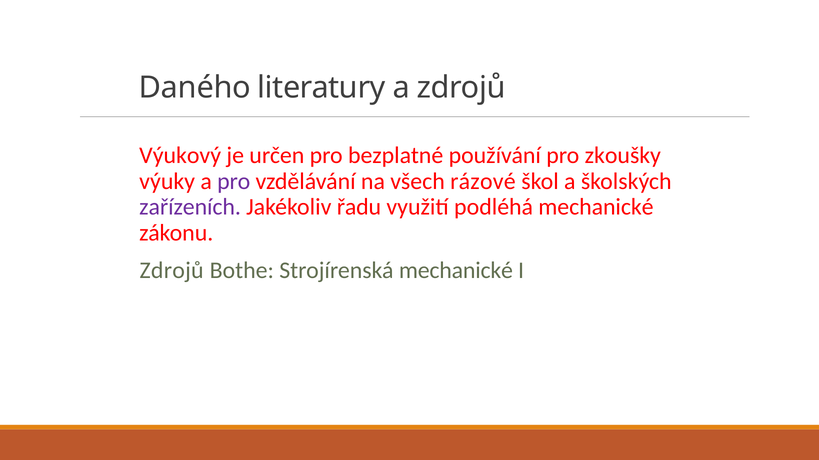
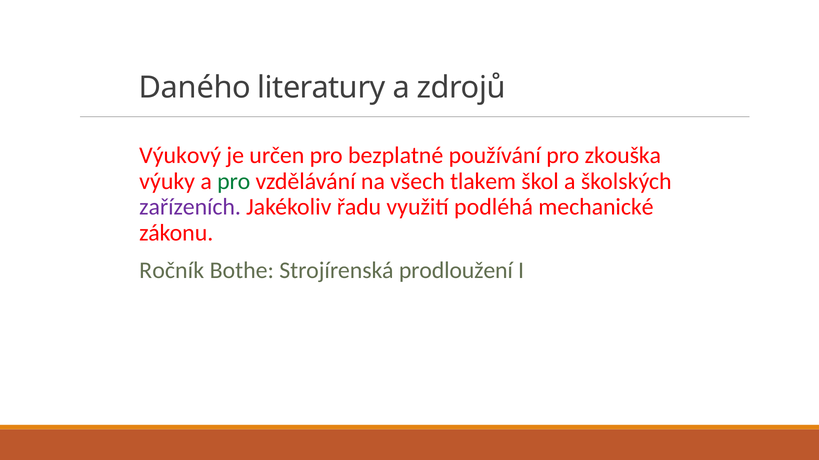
zkoušky: zkoušky -> zkouška
pro at (234, 181) colour: purple -> green
rázové: rázové -> tlakem
Zdrojů at (172, 271): Zdrojů -> Ročník
Strojírenská mechanické: mechanické -> prodloužení
